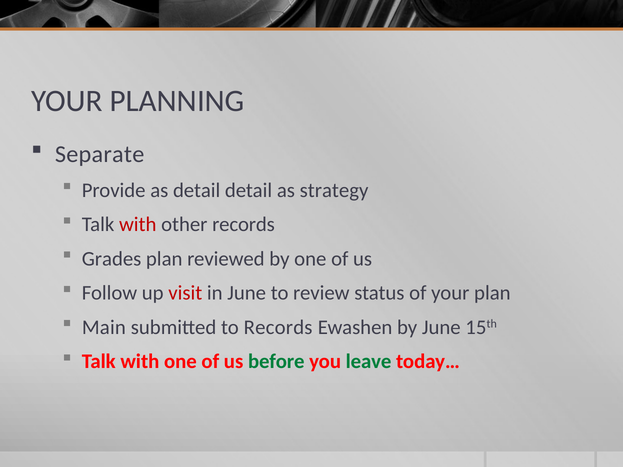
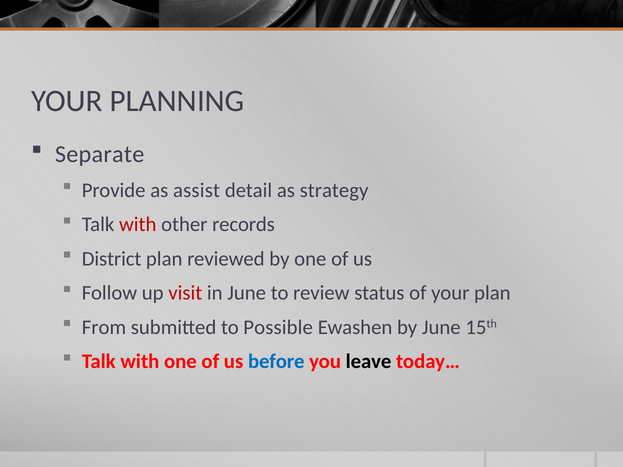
as detail: detail -> assist
Grades: Grades -> District
Main: Main -> From
to Records: Records -> Possible
before colour: green -> blue
leave colour: green -> black
